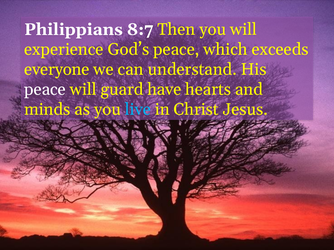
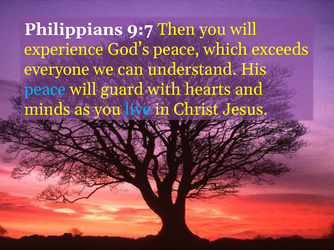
8:7: 8:7 -> 9:7
peace at (45, 90) colour: white -> light blue
have: have -> with
